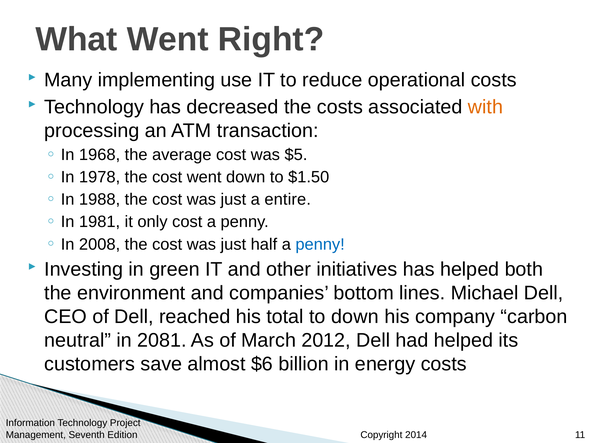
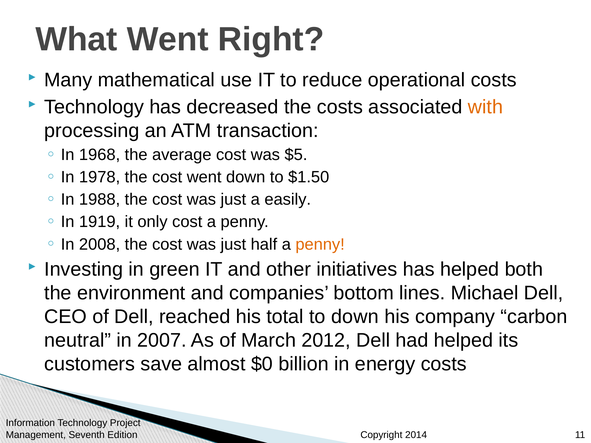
implementing: implementing -> mathematical
entire: entire -> easily
1981: 1981 -> 1919
penny at (320, 244) colour: blue -> orange
2081: 2081 -> 2007
$6: $6 -> $0
